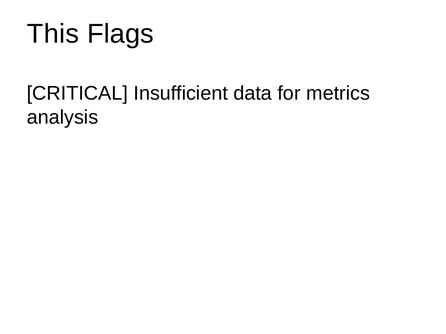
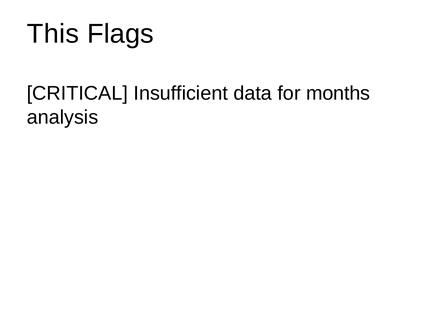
metrics: metrics -> months
